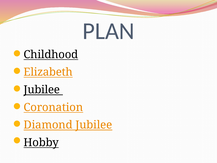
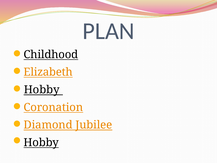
Jubilee at (42, 90): Jubilee -> Hobby
